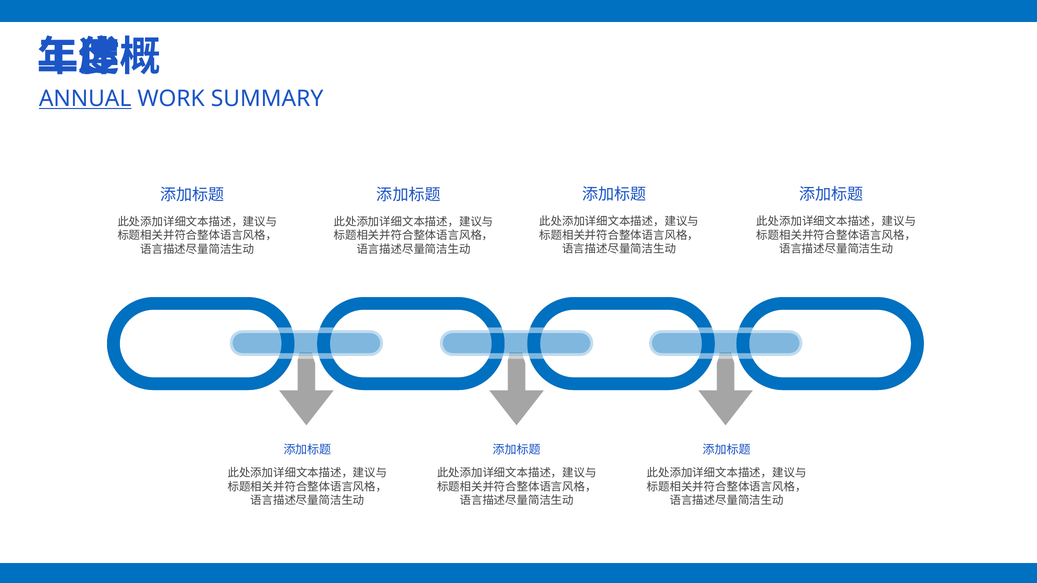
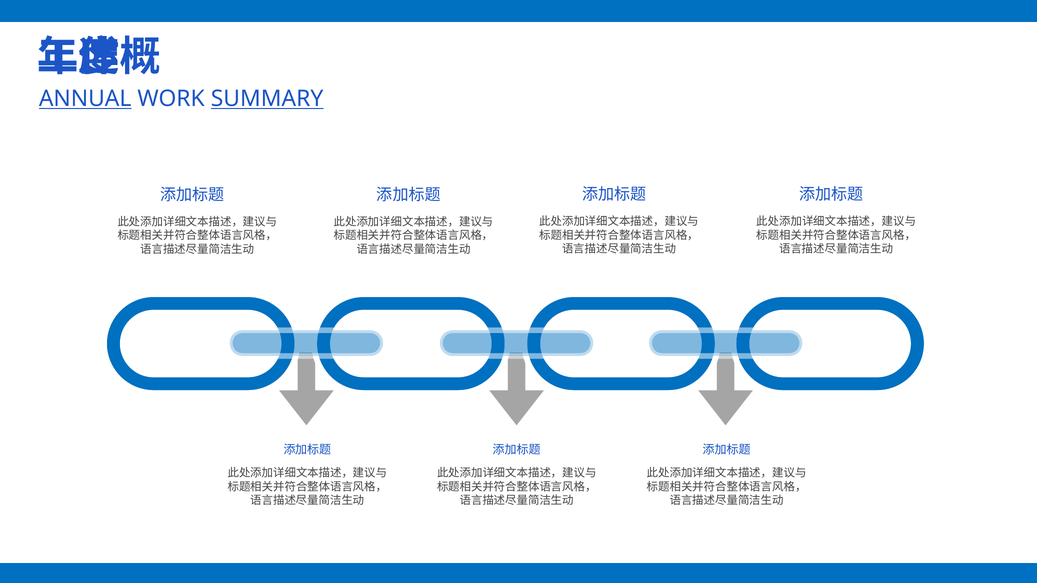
SUMMARY underline: none -> present
